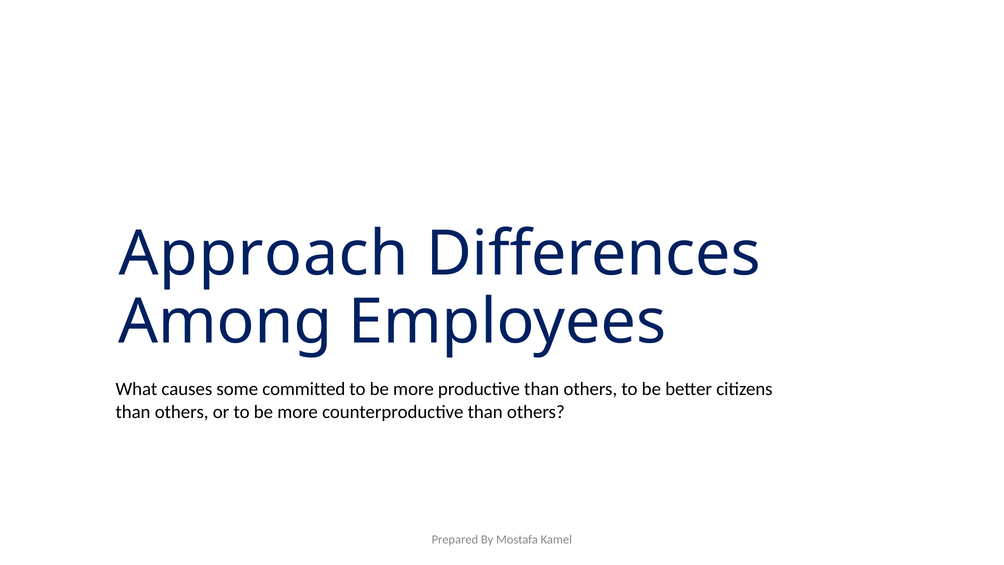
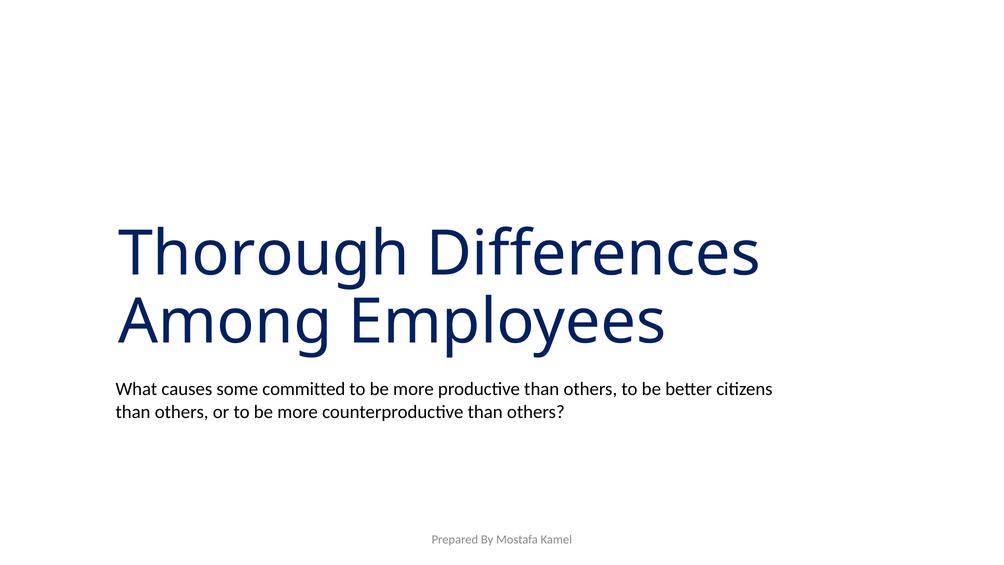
Approach: Approach -> Thorough
